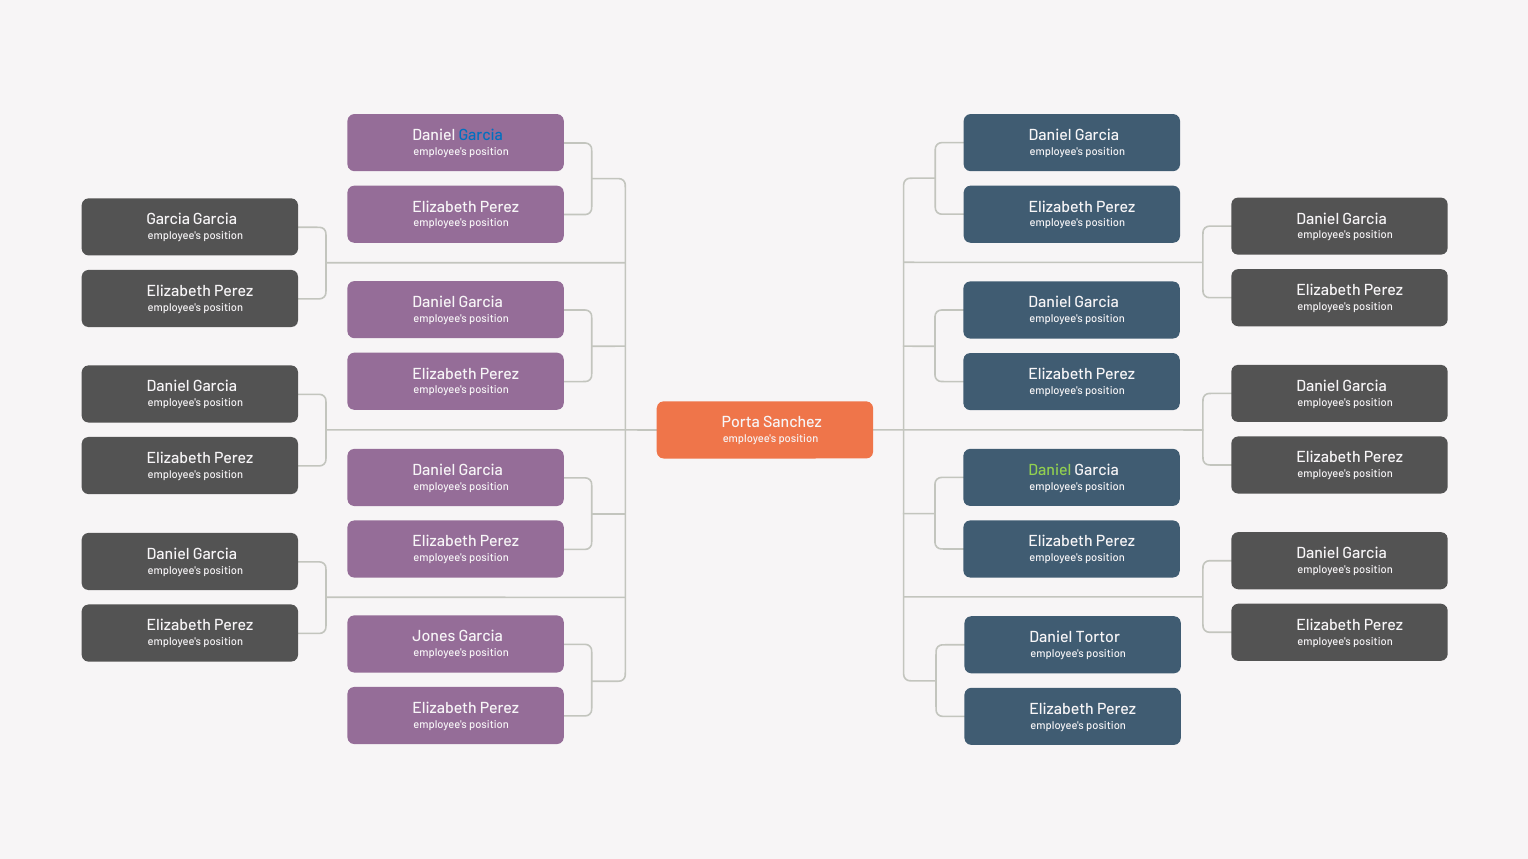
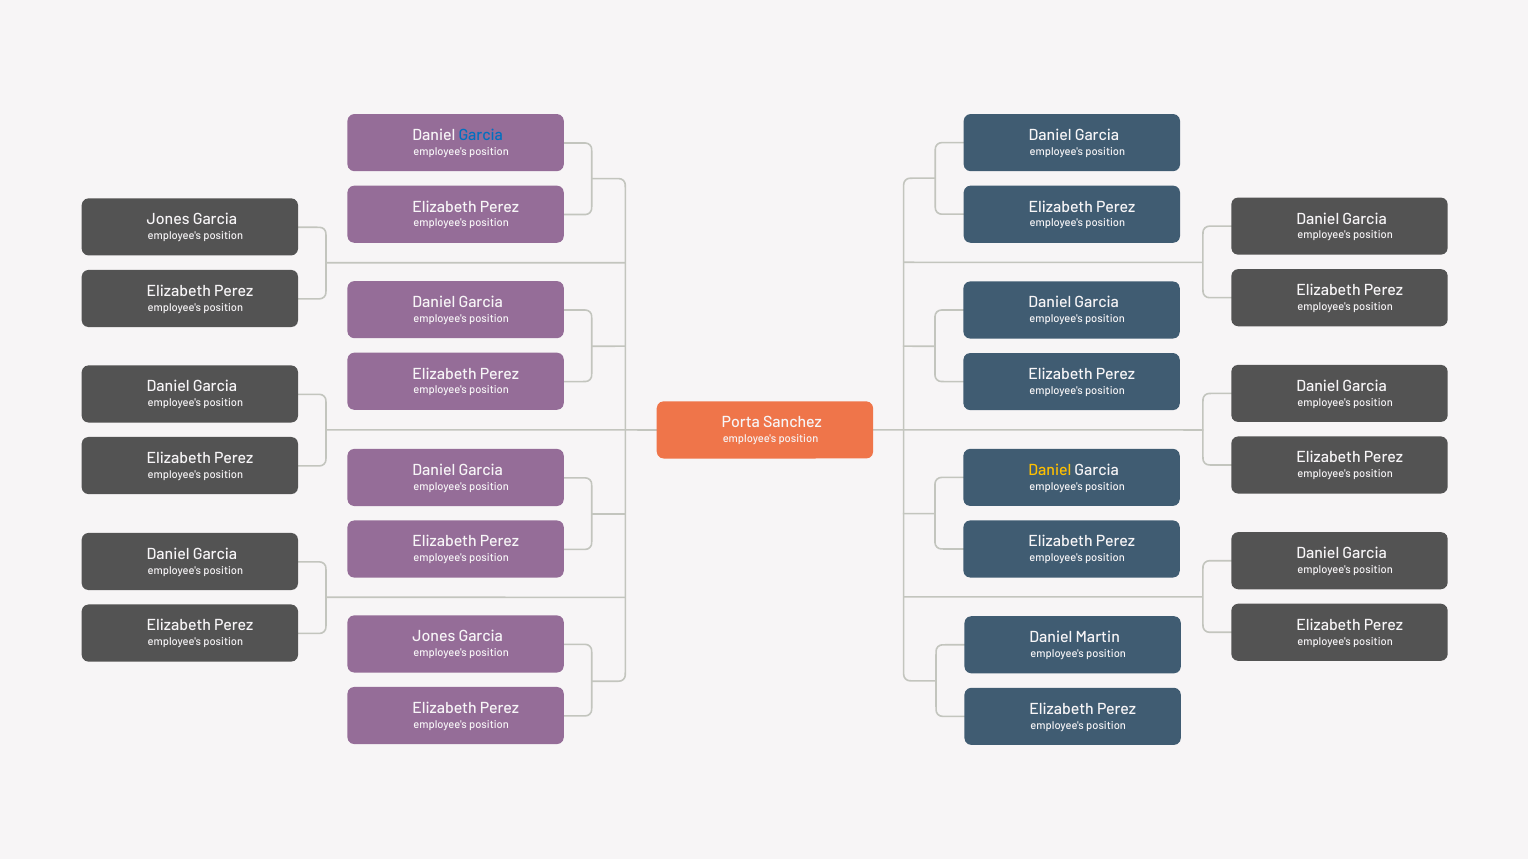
Garcia at (168, 220): Garcia -> Jones
Daniel at (1050, 470) colour: light green -> yellow
Tortor: Tortor -> Martin
